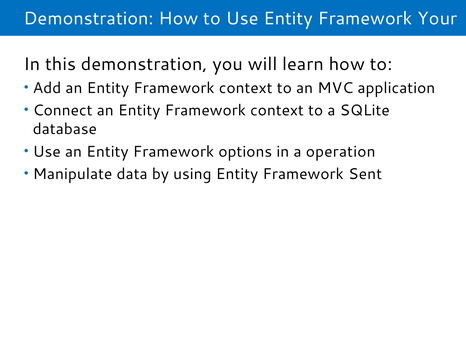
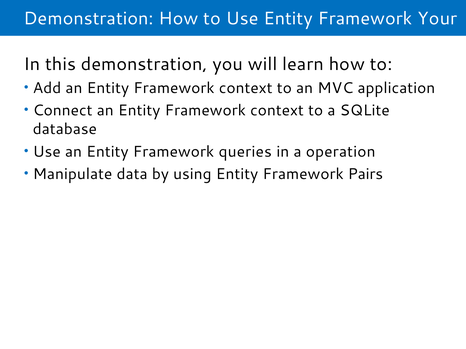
options: options -> queries
Sent: Sent -> Pairs
